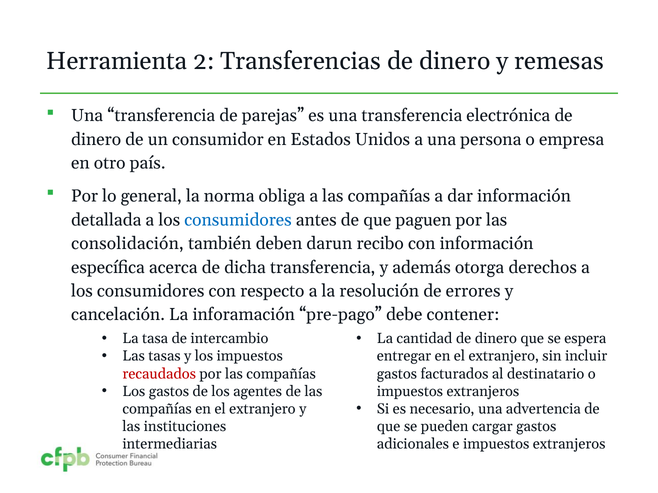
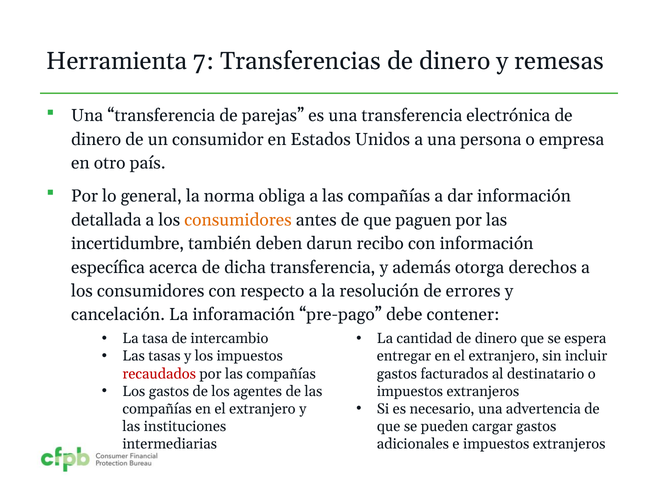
2: 2 -> 7
consumidores at (238, 220) colour: blue -> orange
consolidación: consolidación -> incertidumbre
